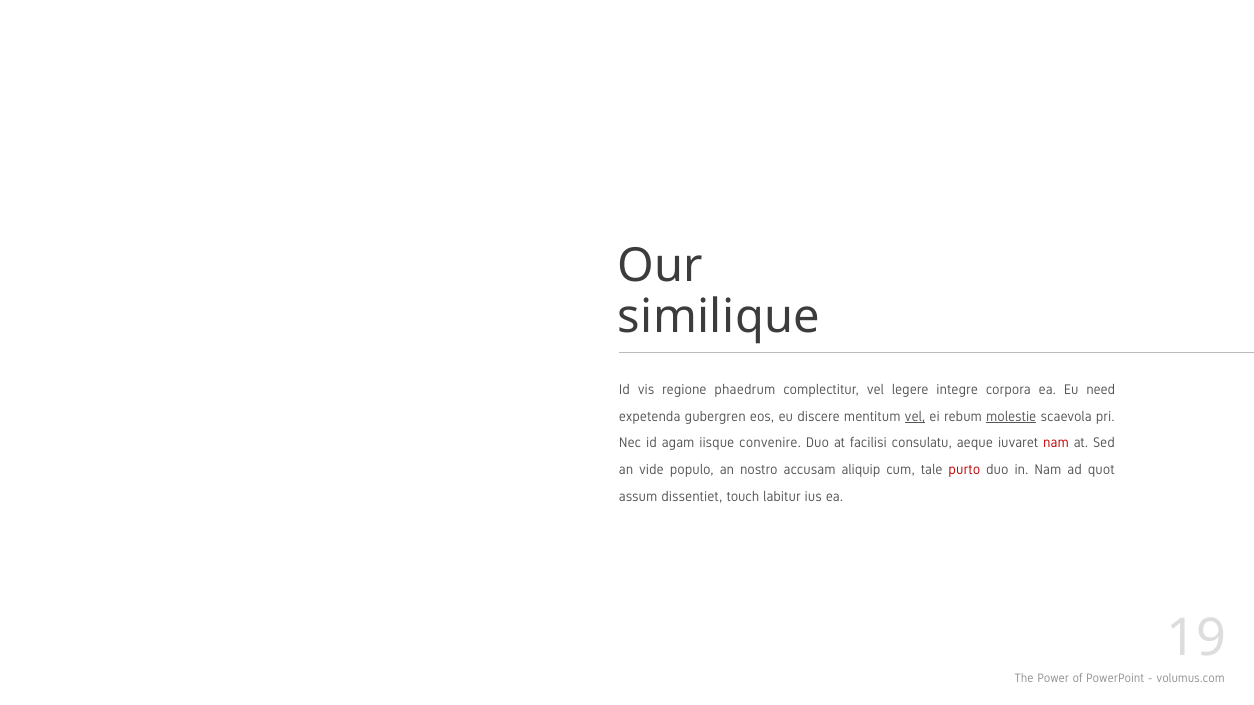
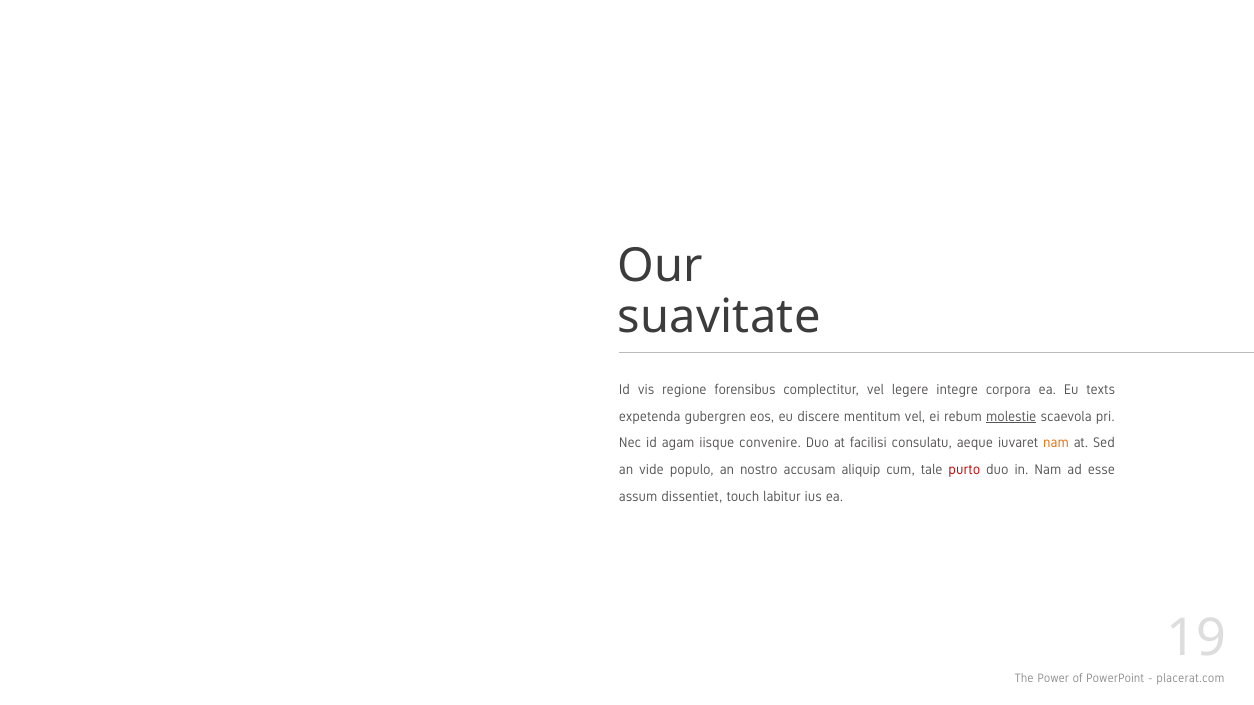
similique: similique -> suavitate
phaedrum: phaedrum -> forensibus
need: need -> texts
vel at (915, 417) underline: present -> none
nam at (1056, 444) colour: red -> orange
quot: quot -> esse
volumus.com: volumus.com -> placerat.com
